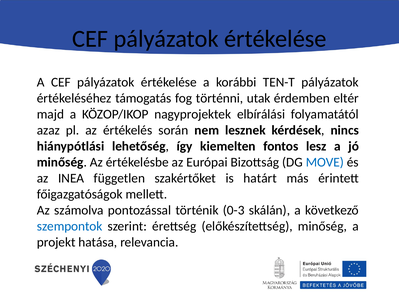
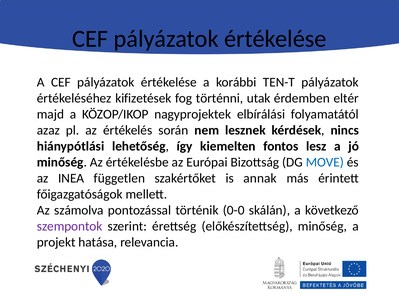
támogatás: támogatás -> kifizetések
határt: határt -> annak
0-3: 0-3 -> 0-0
szempontok colour: blue -> purple
